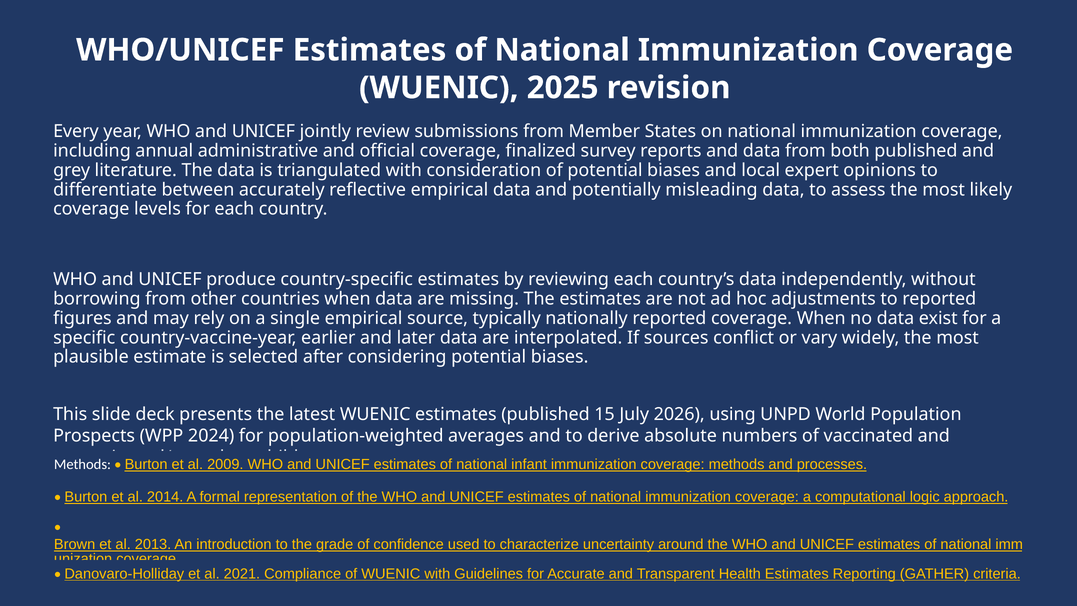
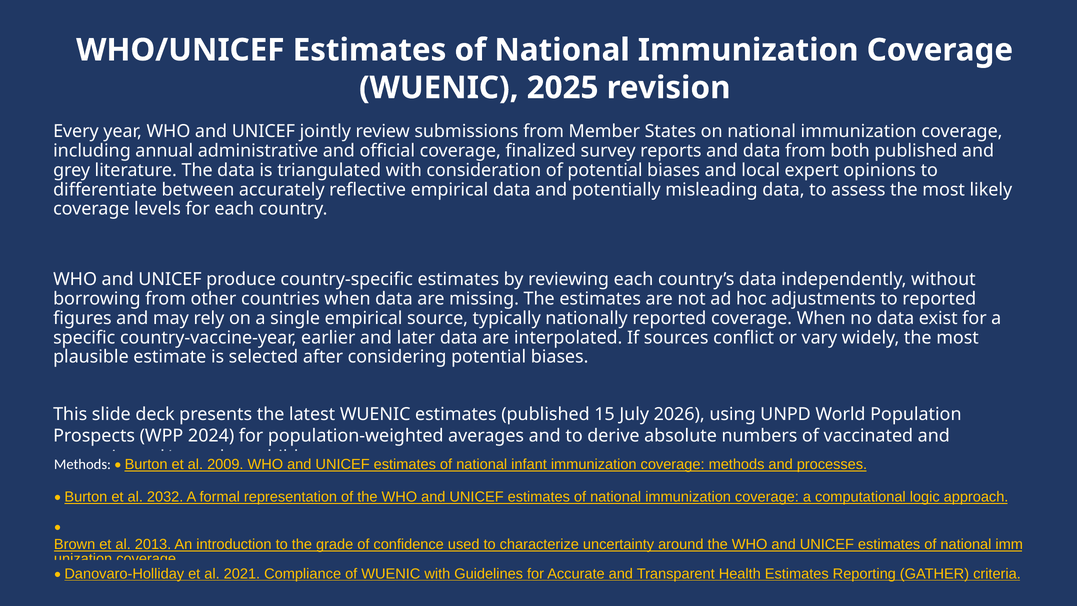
2014: 2014 -> 2032
